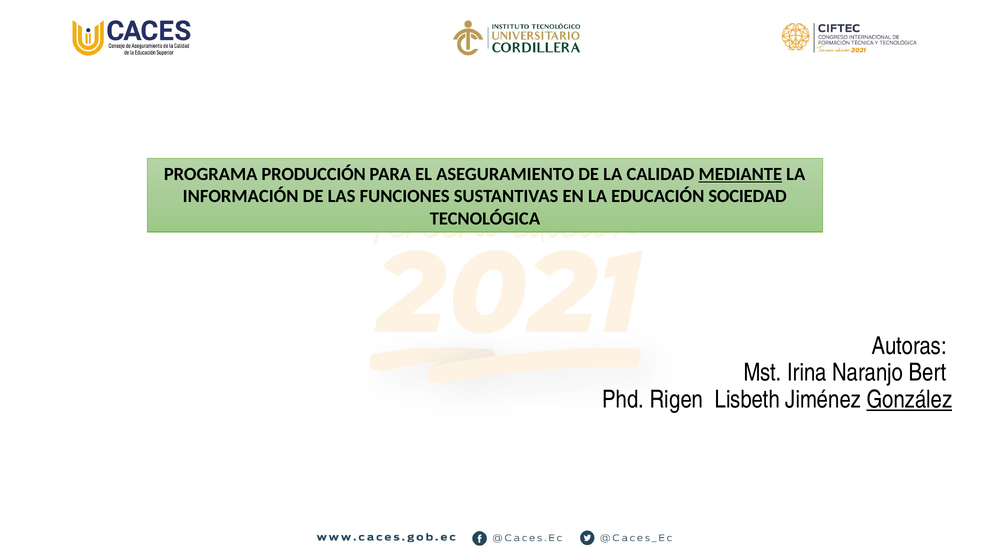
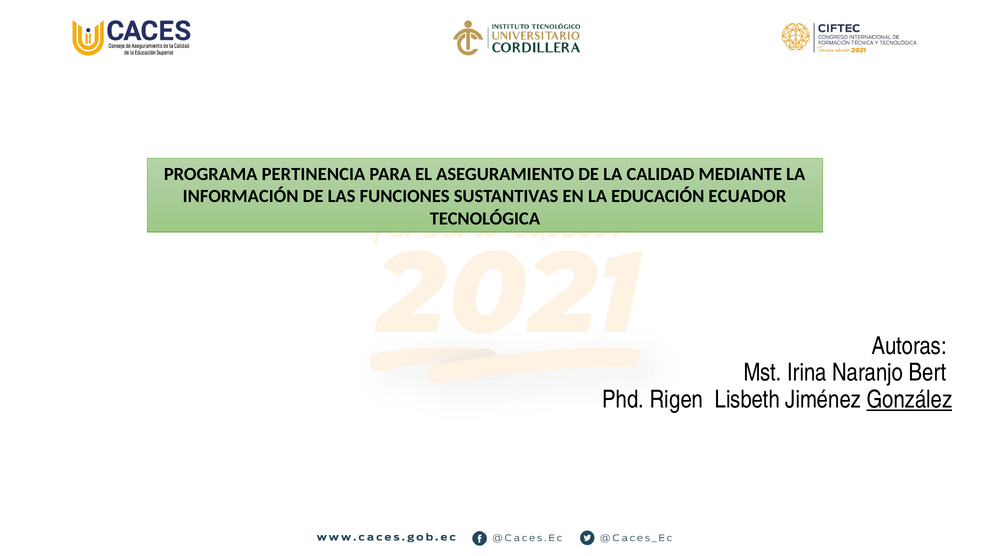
PRODUCCIÓN: PRODUCCIÓN -> PERTINENCIA
MEDIANTE underline: present -> none
SOCIEDAD: SOCIEDAD -> ECUADOR
